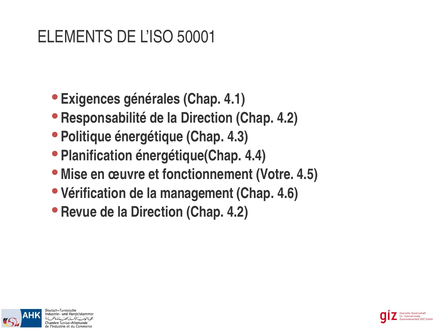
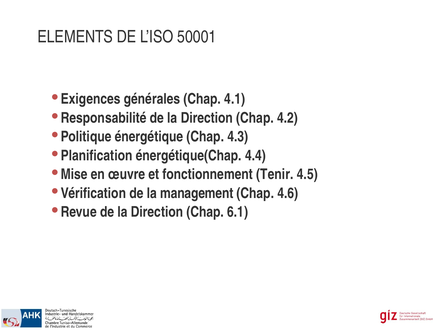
Votre: Votre -> Tenir
4.2 at (238, 212): 4.2 -> 6.1
